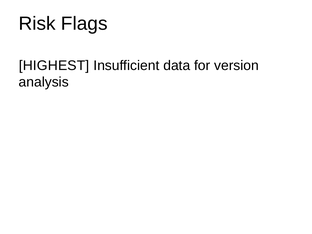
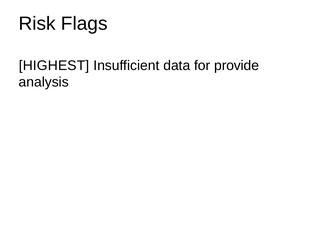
version: version -> provide
